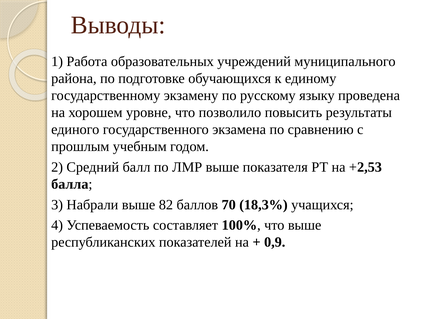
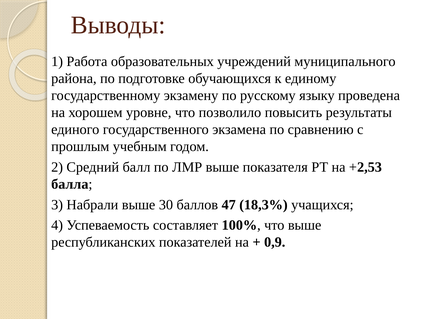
82: 82 -> 30
70: 70 -> 47
